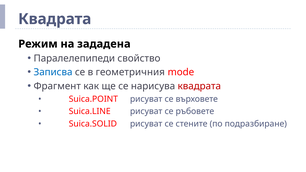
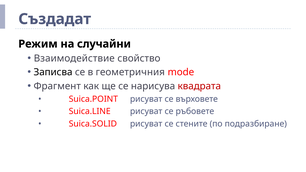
Квадрата at (55, 19): Квадрата -> Създадат
зададена: зададена -> случайни
Паралелепипеди: Паралелепипеди -> Взаимодействие
Записва colour: blue -> black
